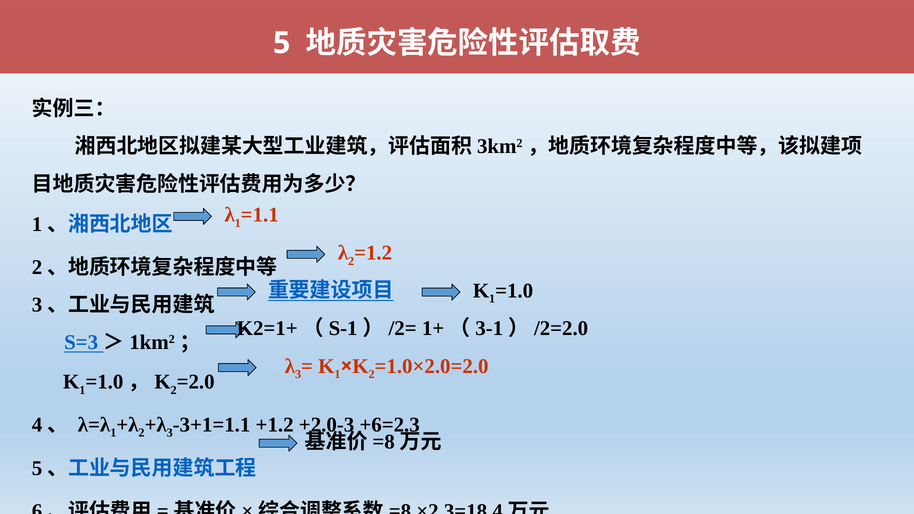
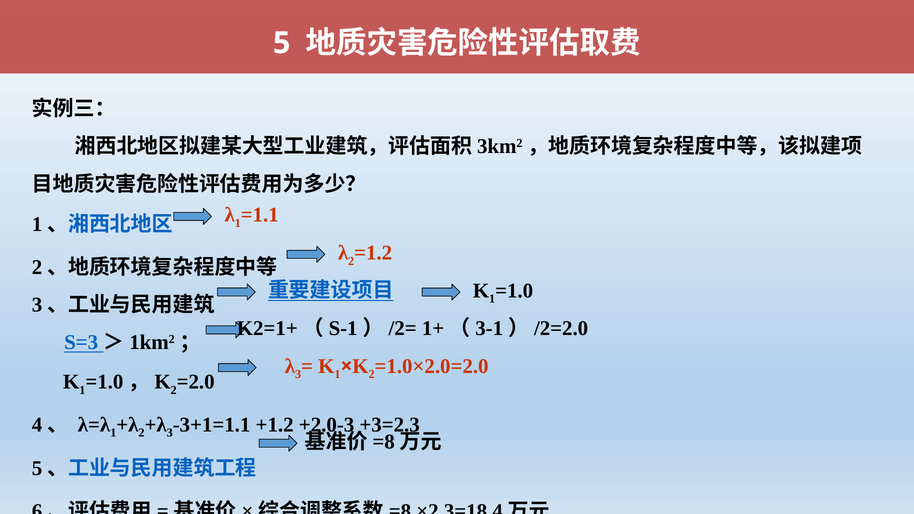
+6=2.3: +6=2.3 -> +3=2.3
